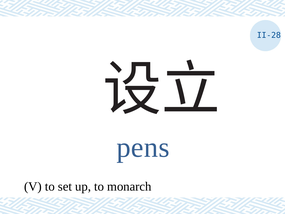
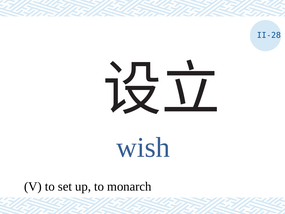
pens: pens -> wish
